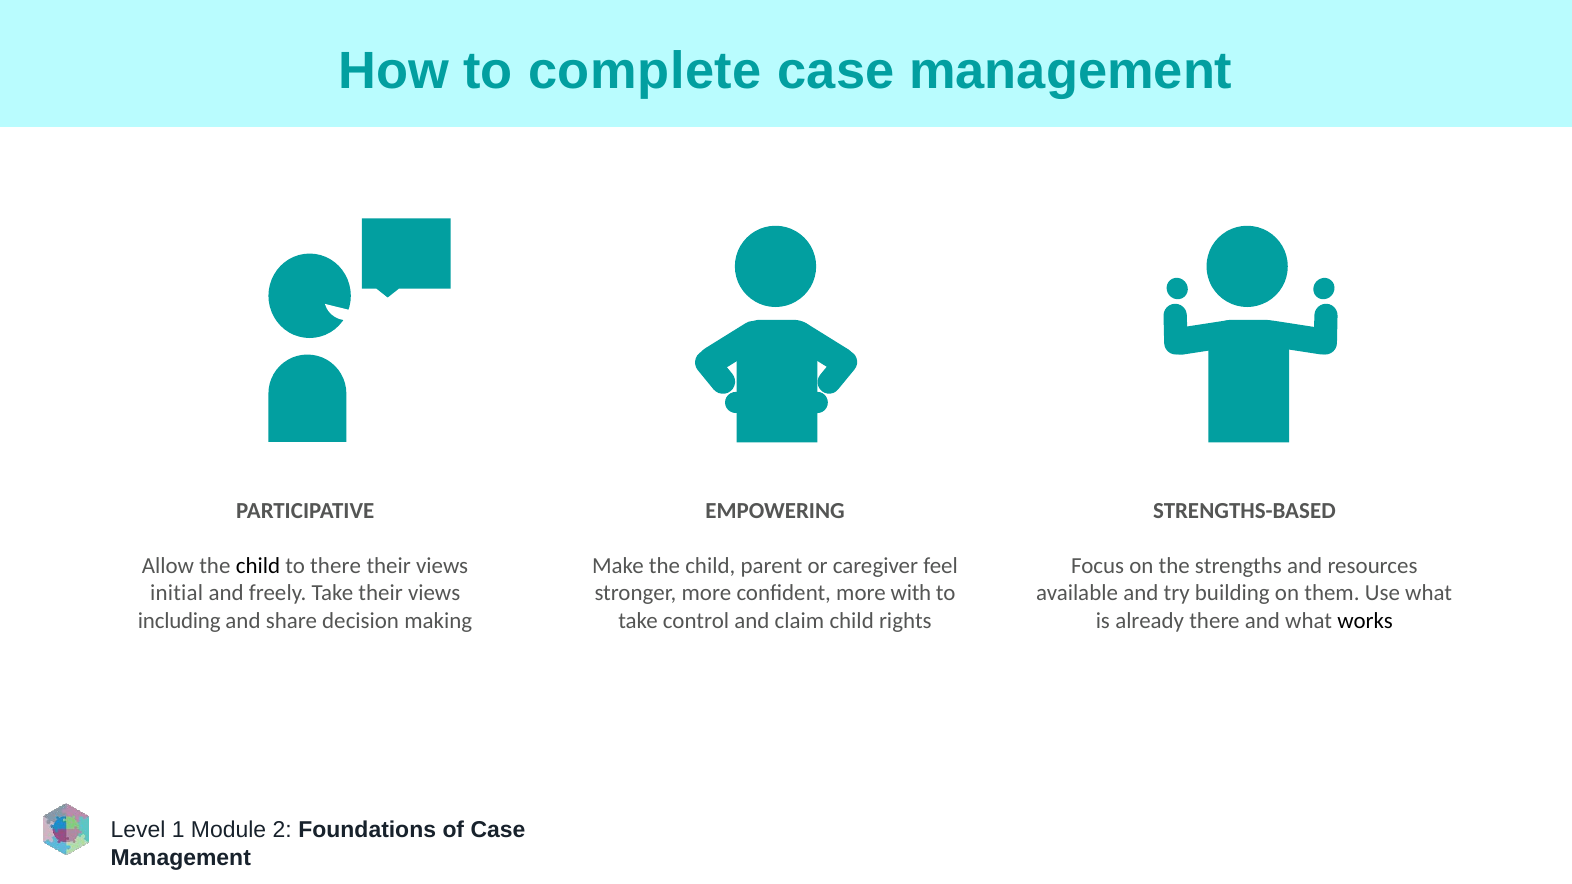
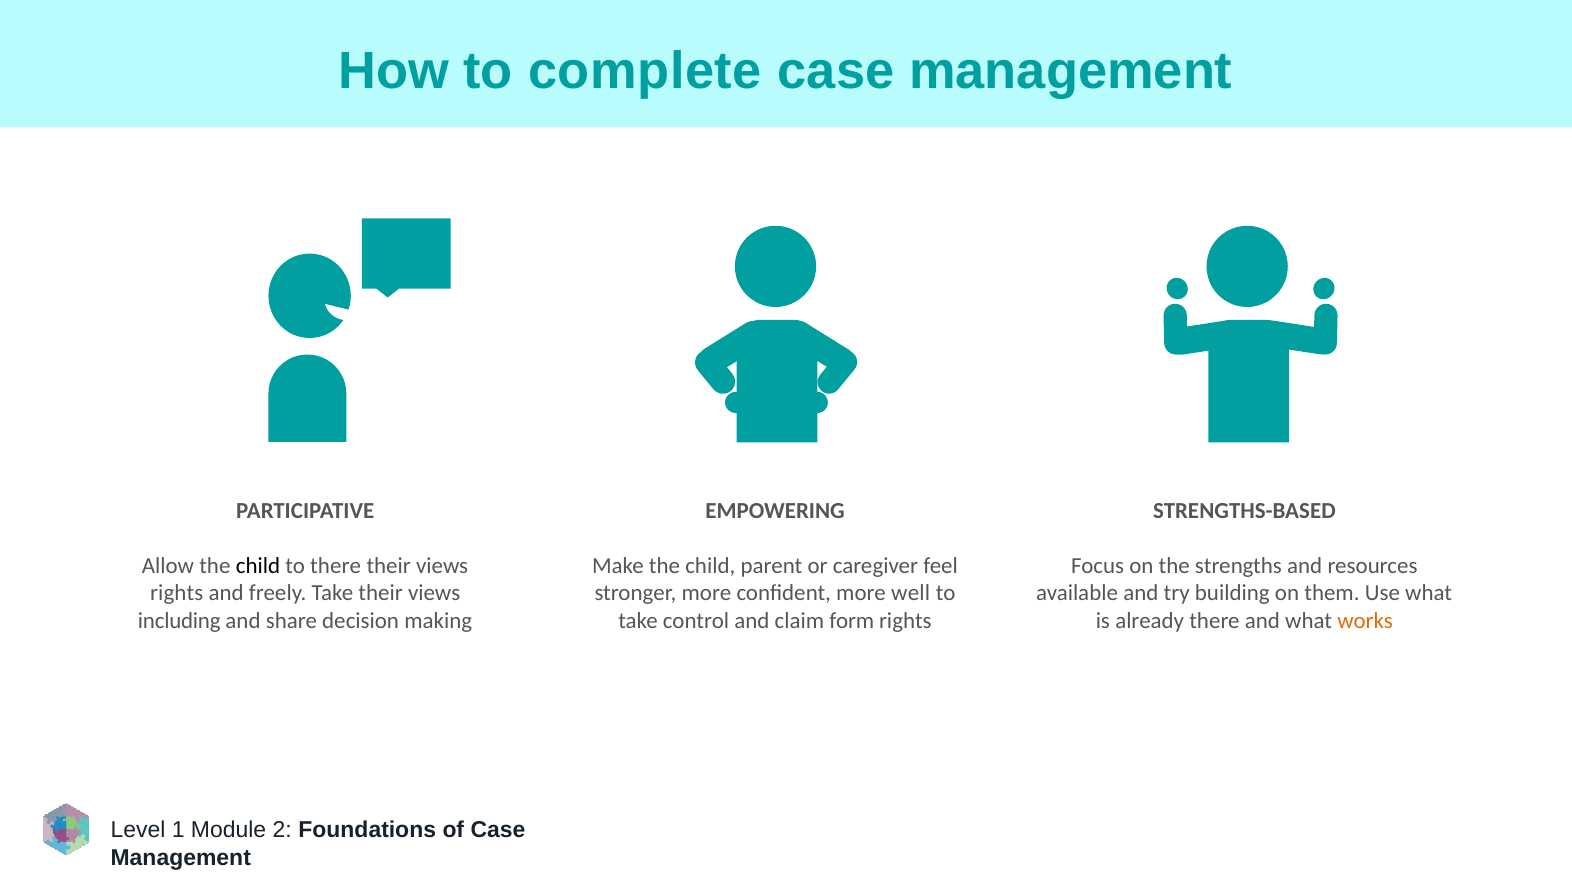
initial at (177, 594): initial -> rights
with: with -> well
claim child: child -> form
works colour: black -> orange
